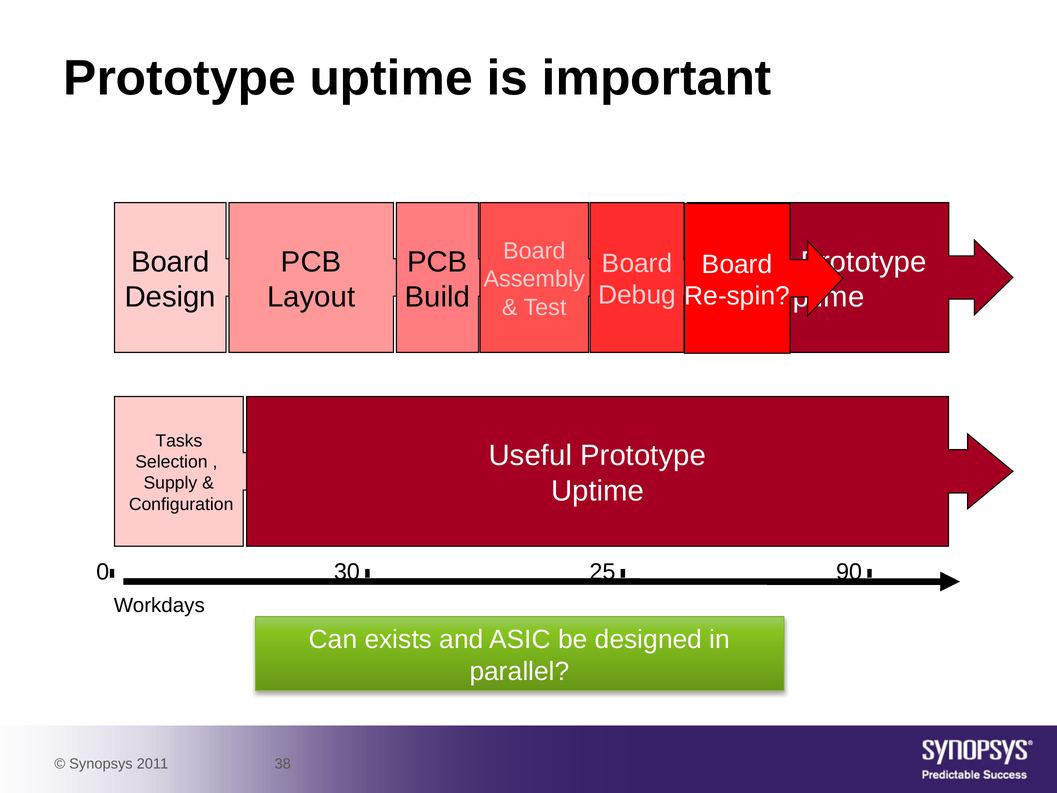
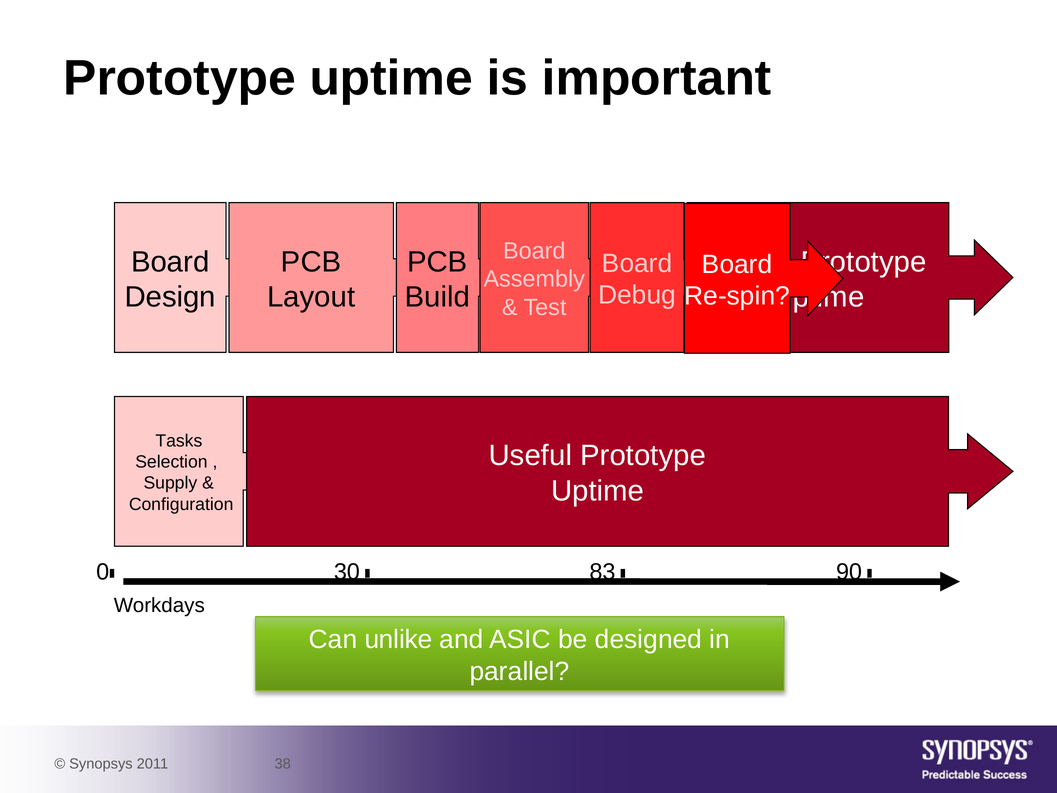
25: 25 -> 83
exists: exists -> unlike
